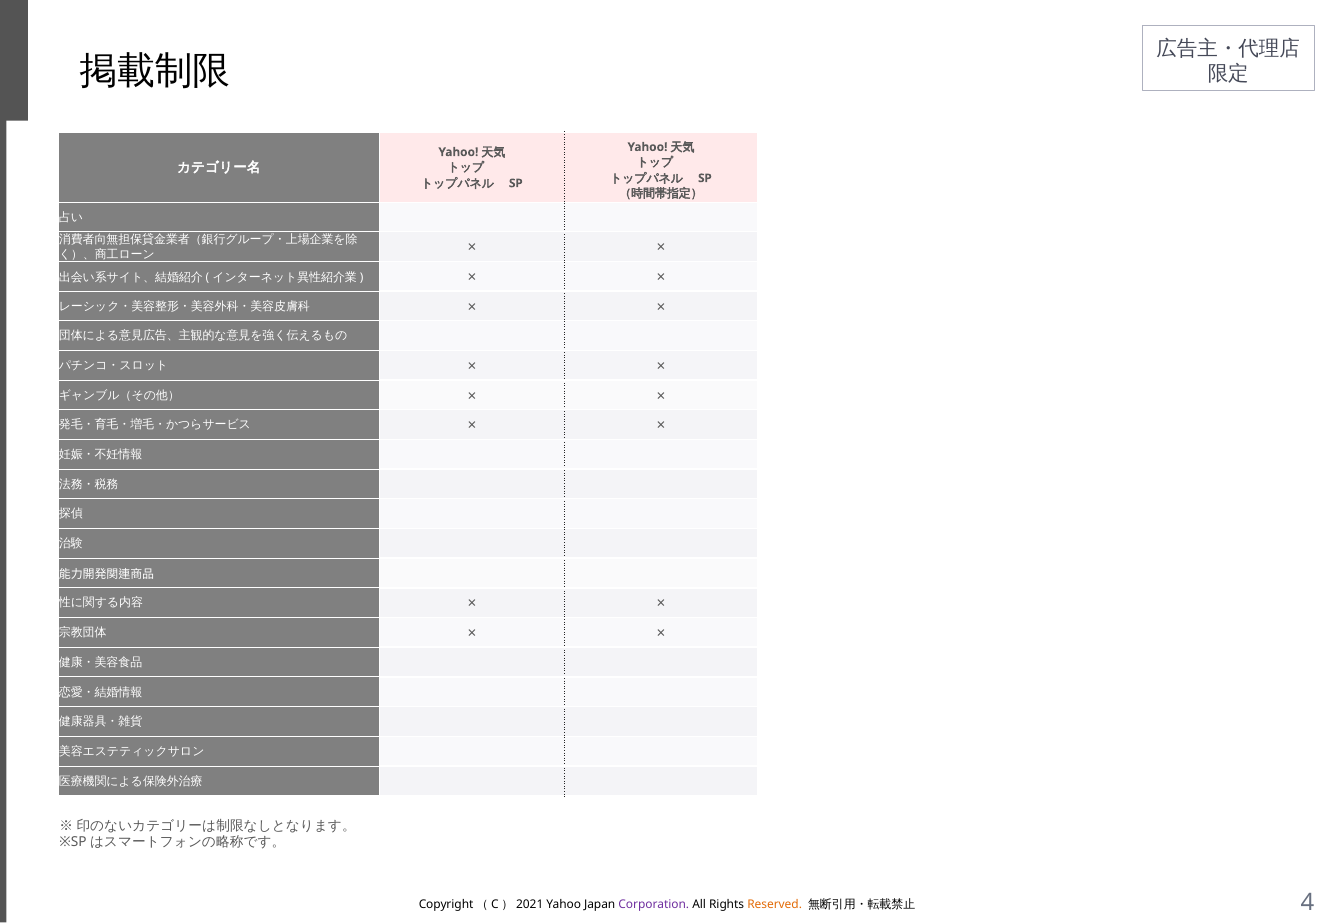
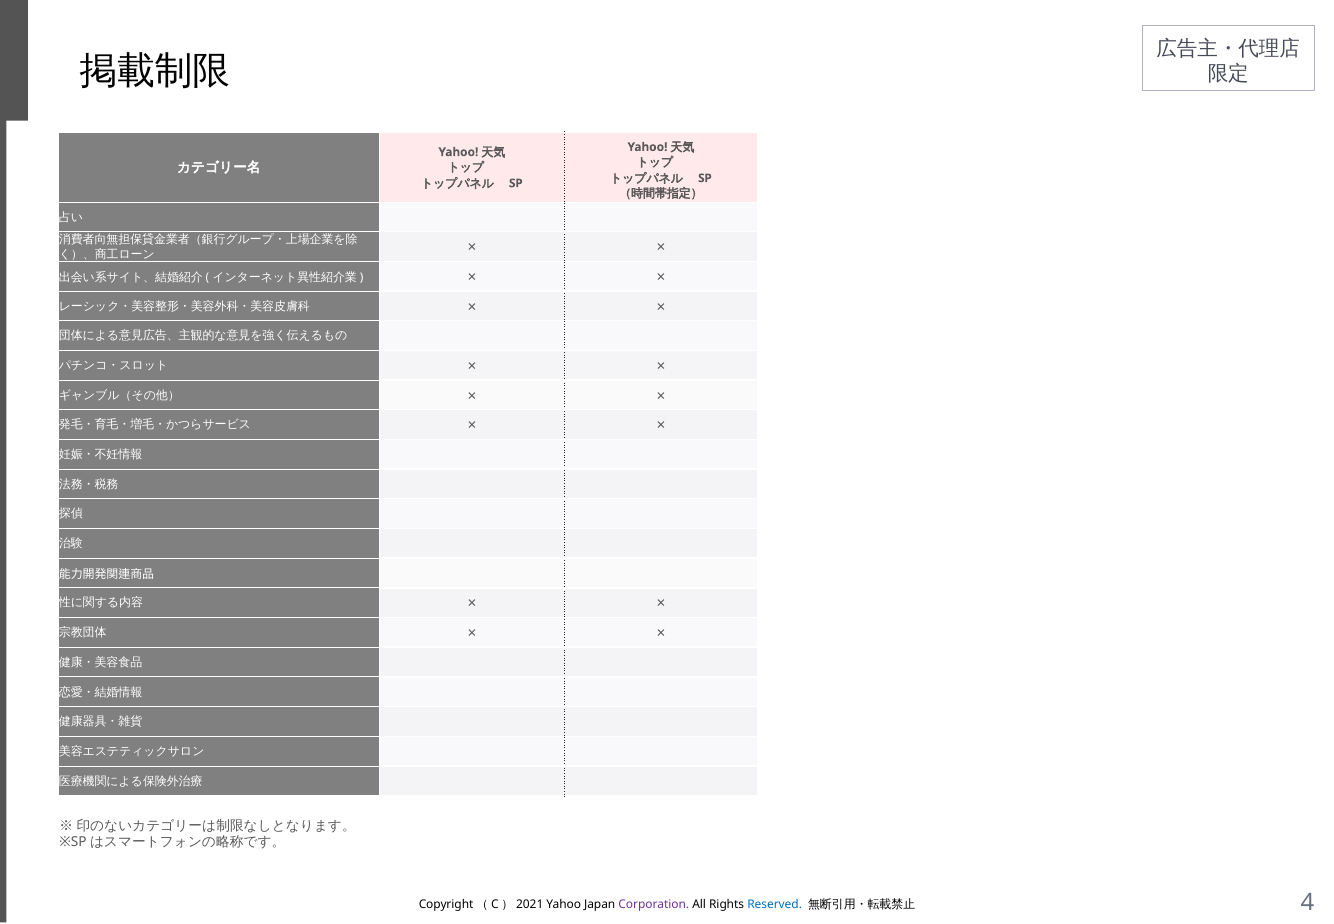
Reserved colour: orange -> blue
